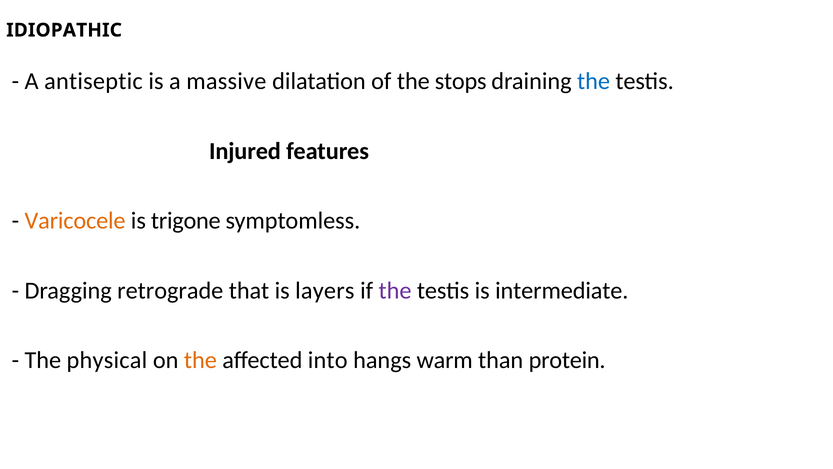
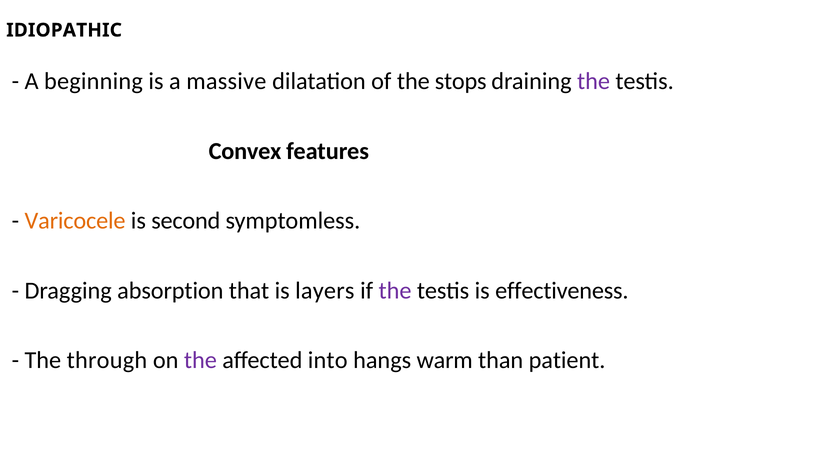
antiseptic: antiseptic -> beginning
the at (594, 81) colour: blue -> purple
Injured: Injured -> Convex
trigone: trigone -> second
retrograde: retrograde -> absorption
intermediate: intermediate -> effectiveness
physical: physical -> through
the at (200, 360) colour: orange -> purple
protein: protein -> patient
